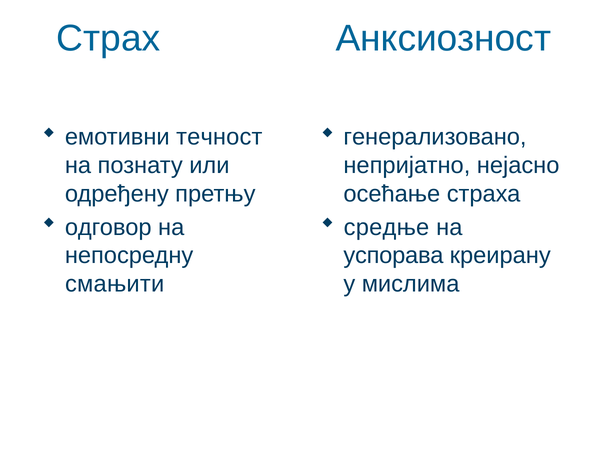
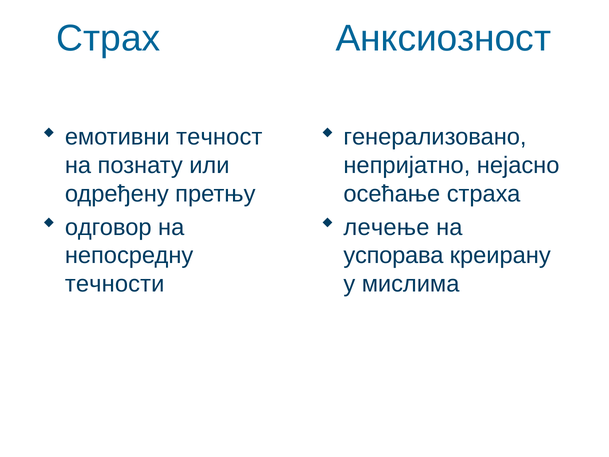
средње: средње -> лечење
смањити: смањити -> течности
